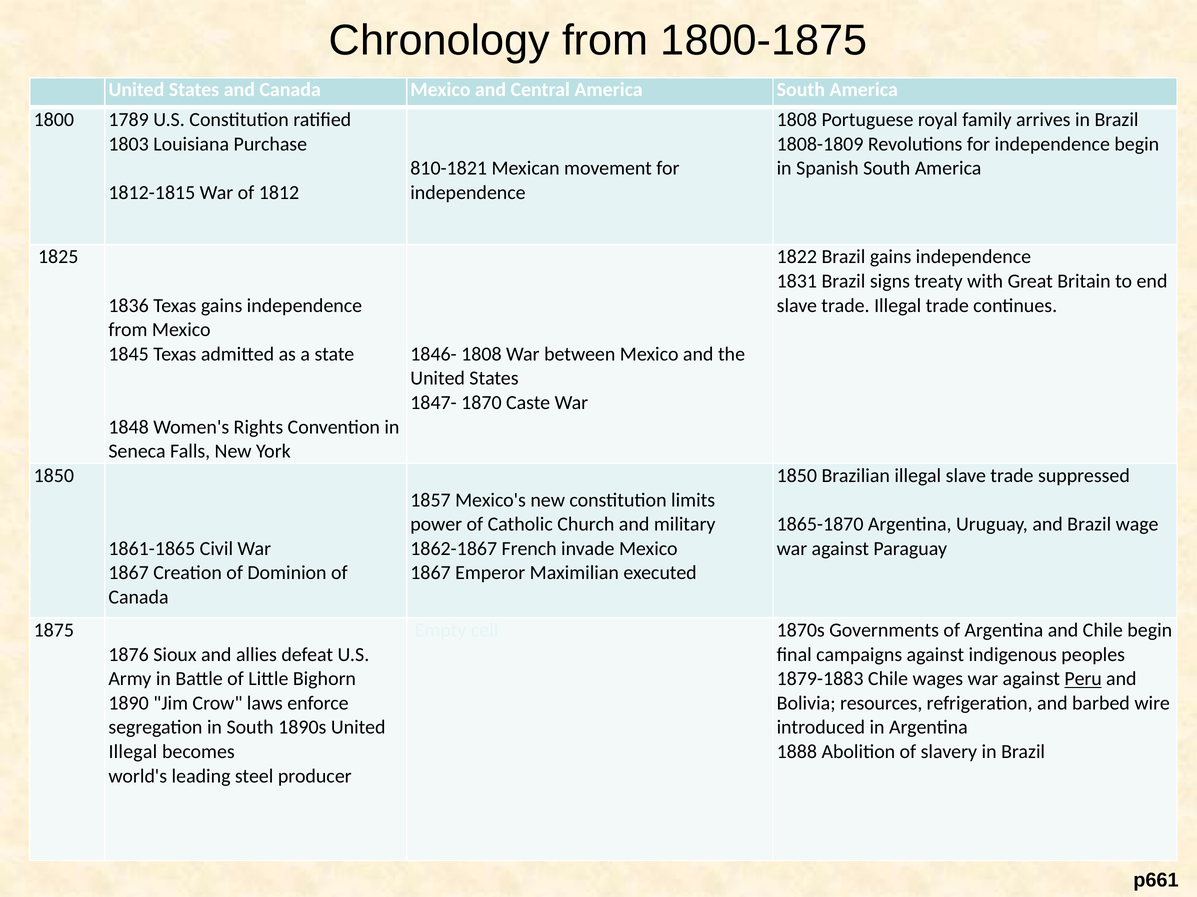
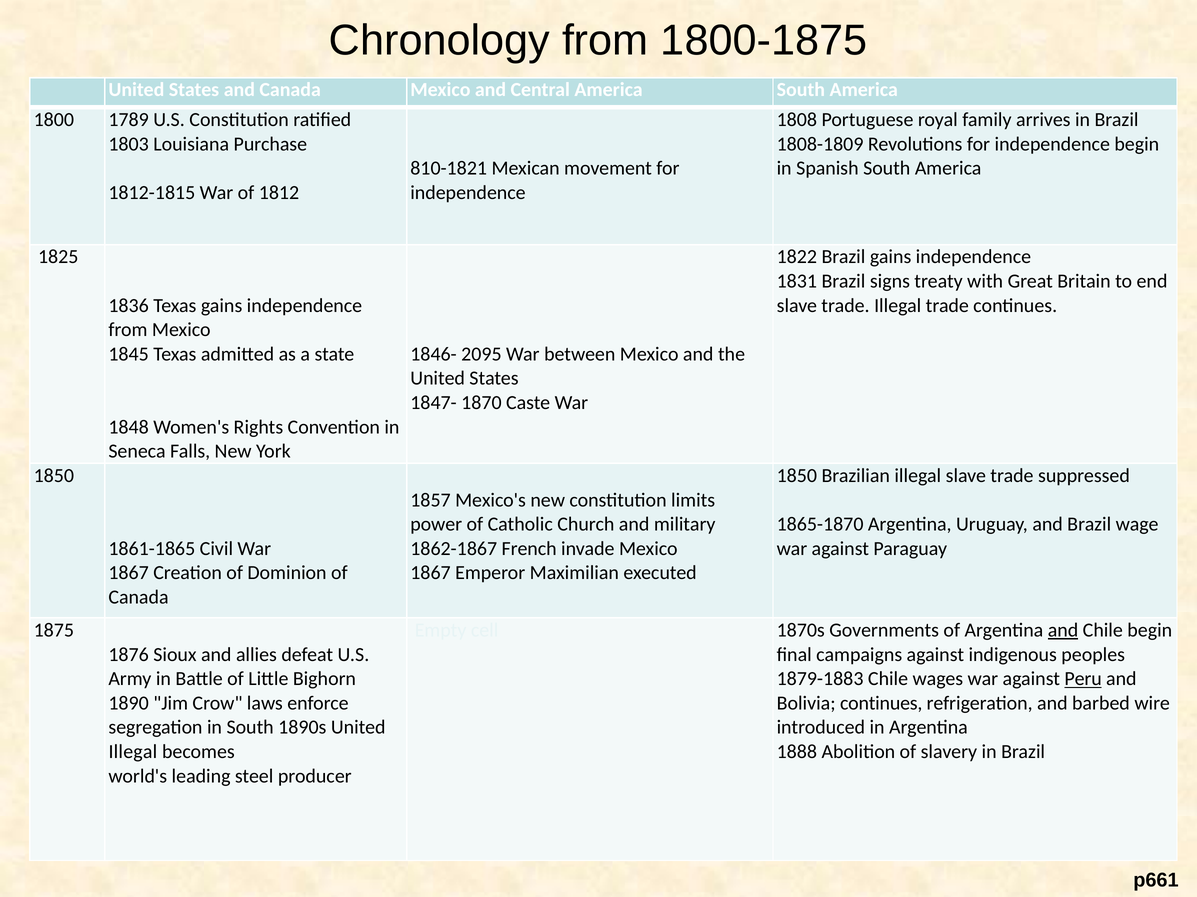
1846- 1808: 1808 -> 2095
and at (1063, 631) underline: none -> present
Bolivia resources: resources -> continues
